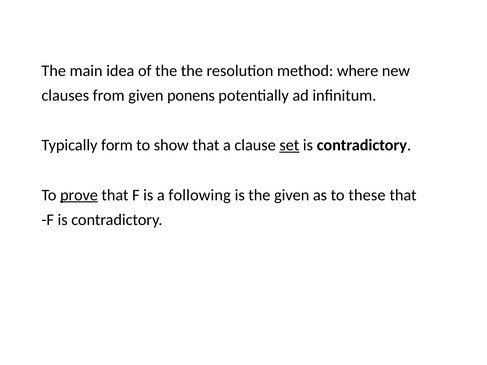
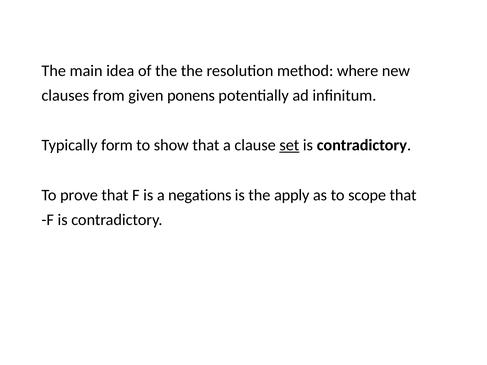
prove underline: present -> none
following: following -> negations
the given: given -> apply
these: these -> scope
